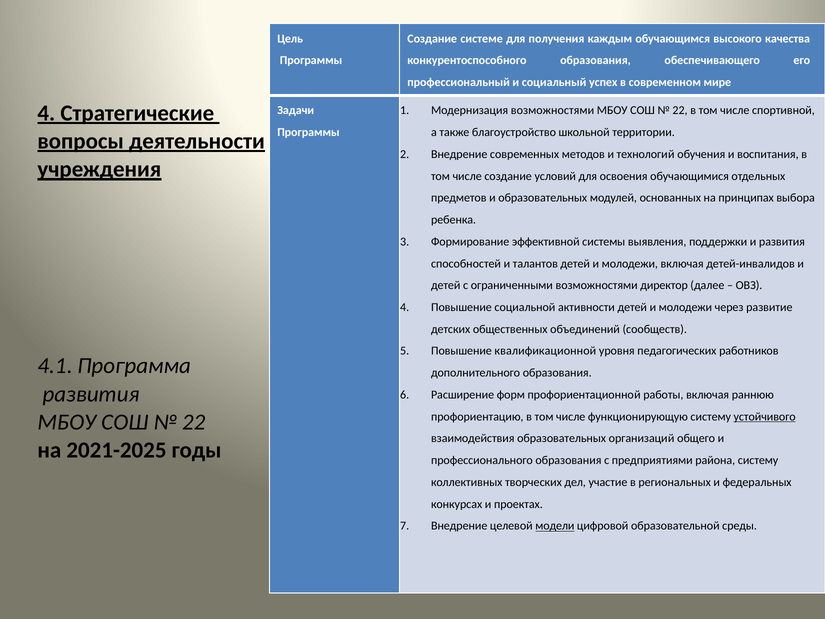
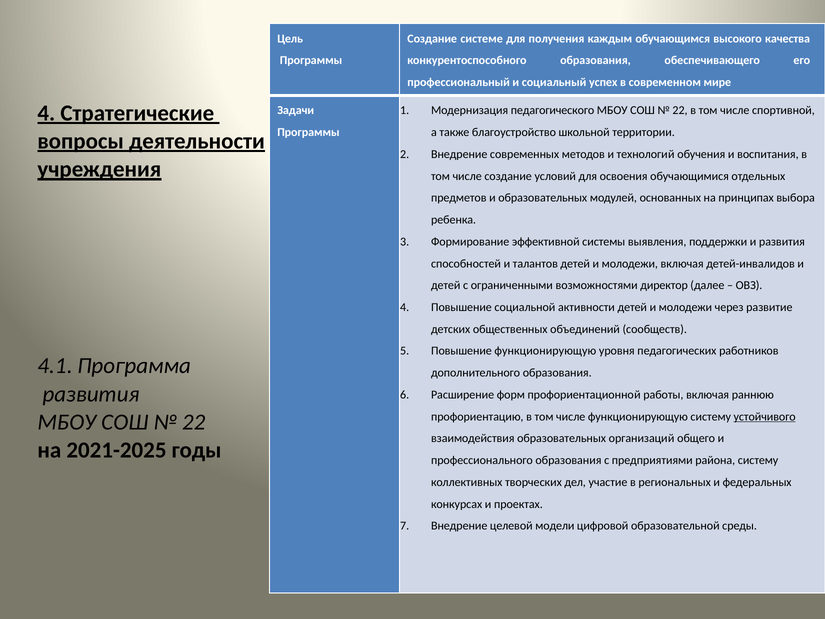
Модернизация возможностями: возможностями -> педагогического
Повышение квалификационной: квалификационной -> функционирующую
модели underline: present -> none
